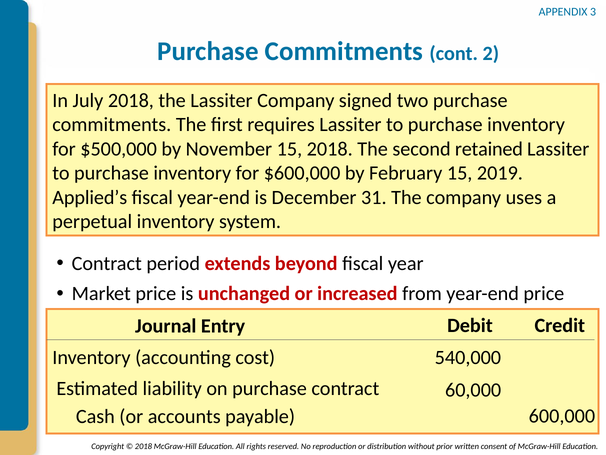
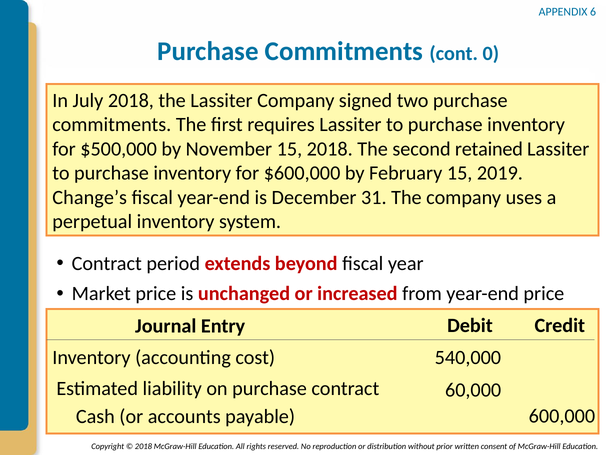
3: 3 -> 6
2: 2 -> 0
Applied’s: Applied’s -> Change’s
